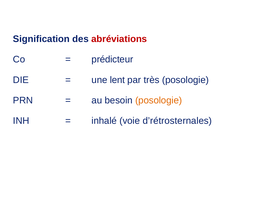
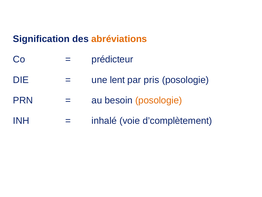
abréviations colour: red -> orange
très: très -> pris
d’rétrosternales: d’rétrosternales -> d’complètement
